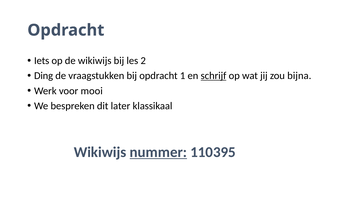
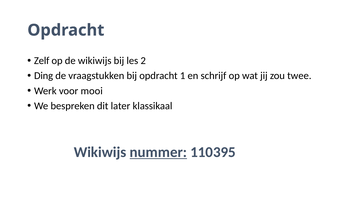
Iets: Iets -> Zelf
schrijf underline: present -> none
bijna: bijna -> twee
